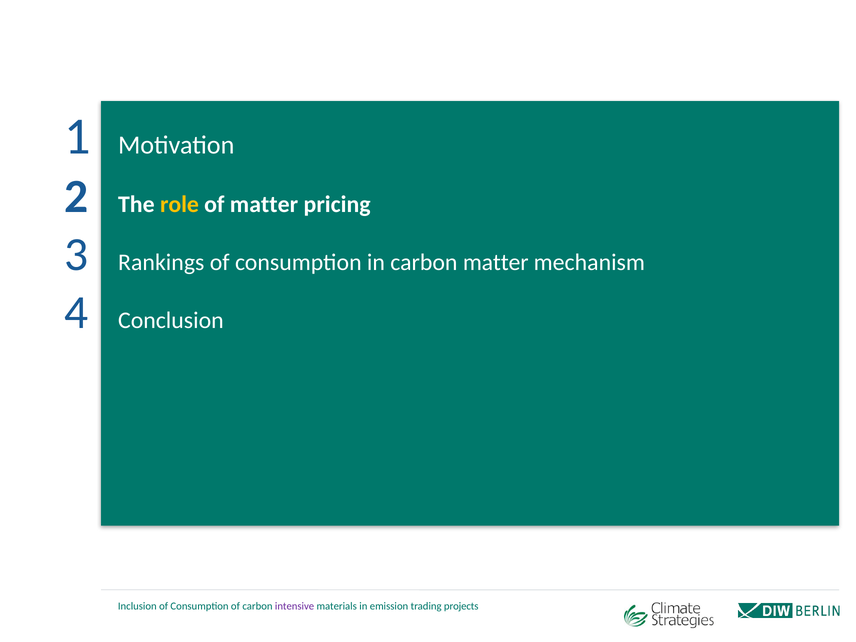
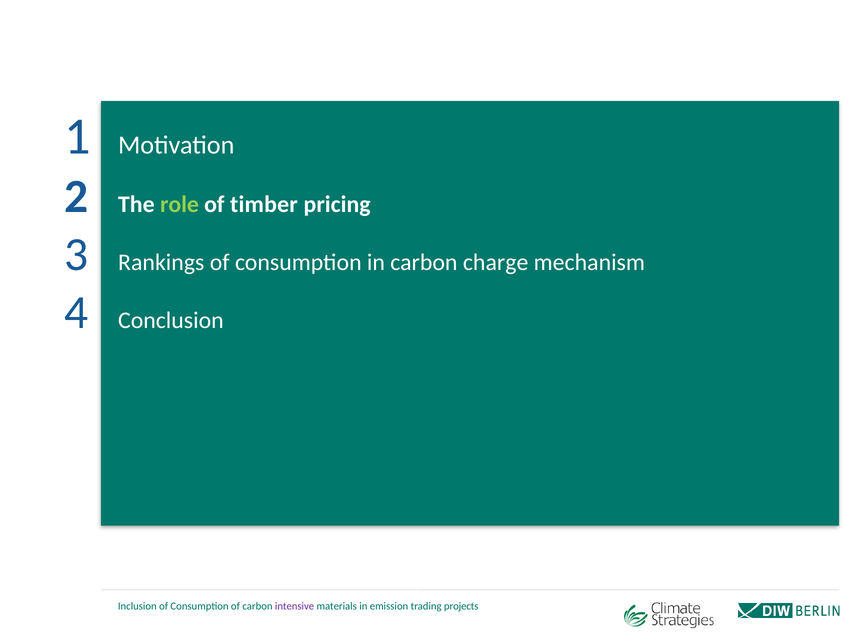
role colour: yellow -> light green
of matter: matter -> timber
carbon matter: matter -> charge
